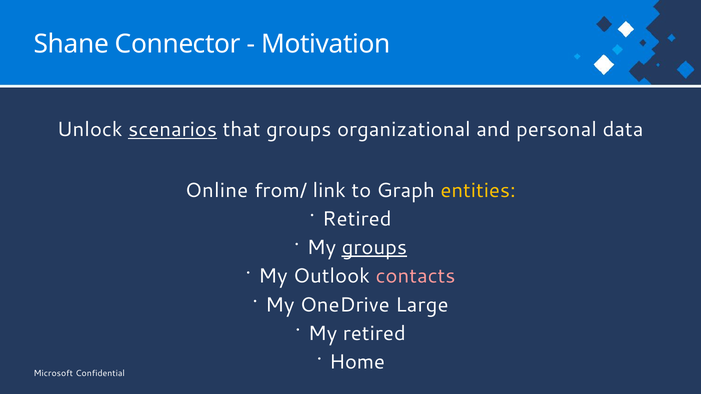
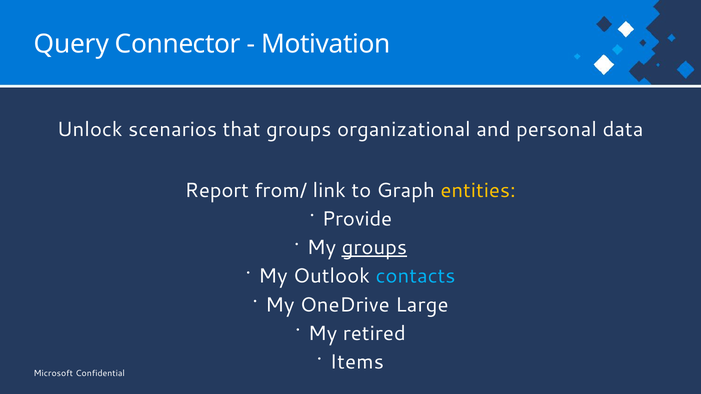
Shane: Shane -> Query
scenarios underline: present -> none
Online: Online -> Report
Retired at (357, 219): Retired -> Provide
contacts colour: pink -> light blue
Home: Home -> Items
